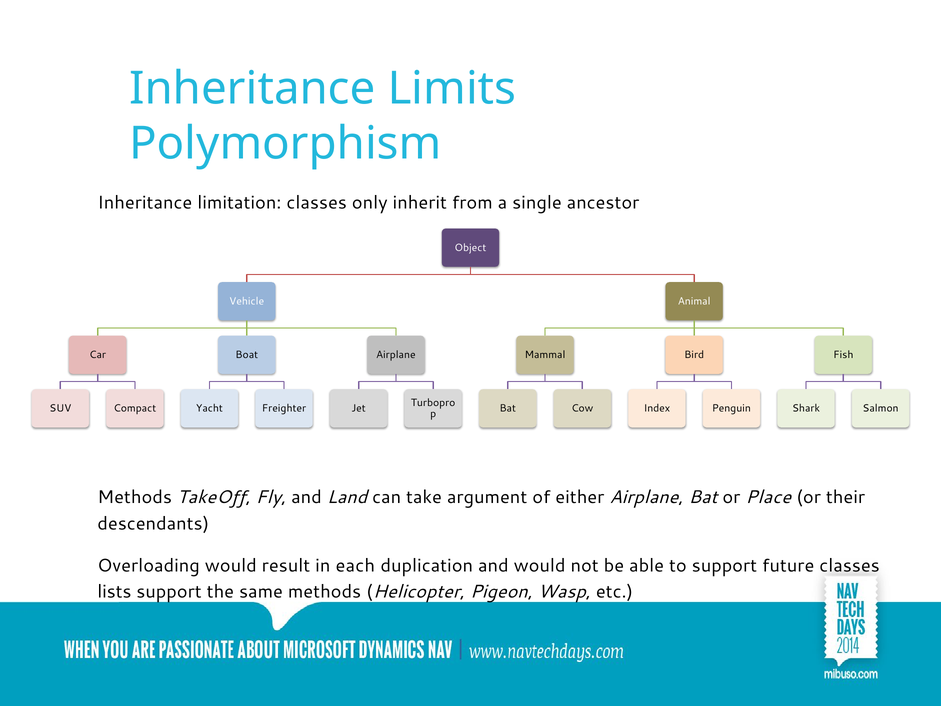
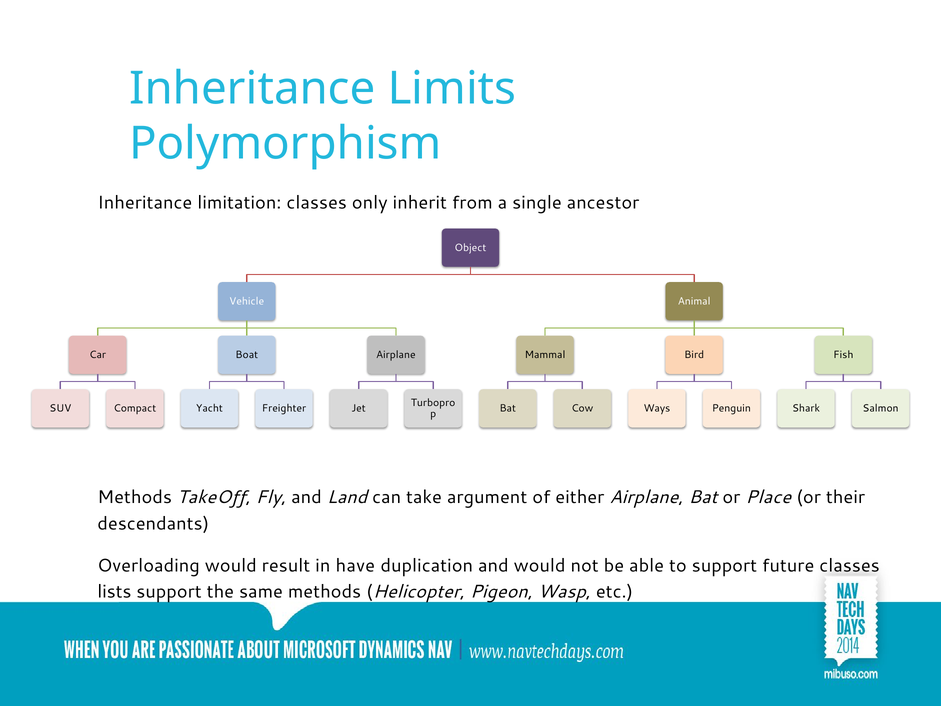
Index: Index -> Ways
each: each -> have
